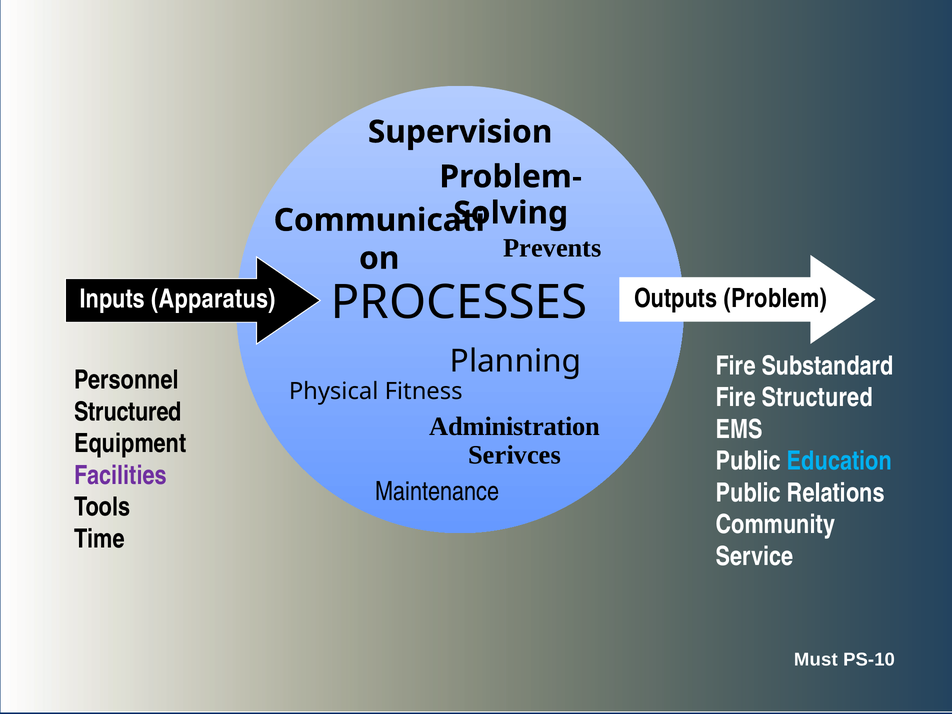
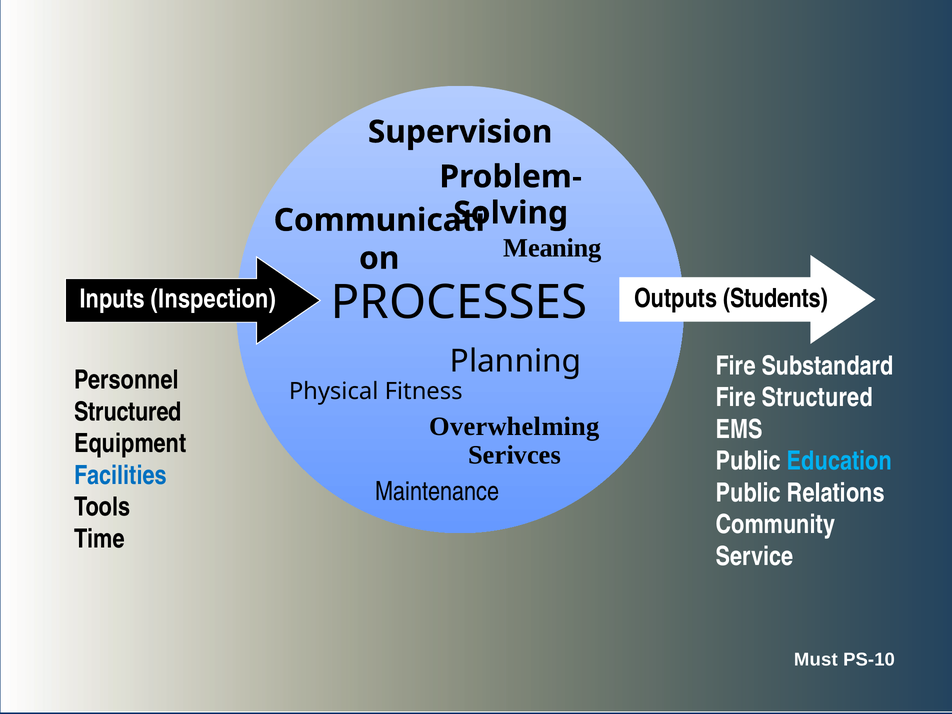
Prevents: Prevents -> Meaning
Problem: Problem -> Students
Apparatus: Apparatus -> Inspection
Administration: Administration -> Overwhelming
Facilities colour: purple -> blue
